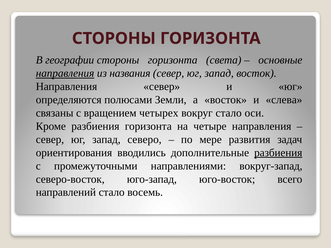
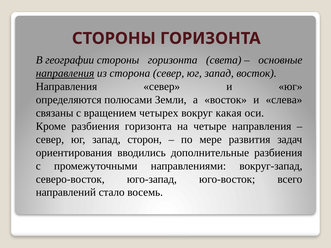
названия: названия -> сторона
вокруг стало: стало -> какая
северо: северо -> сторон
разбиения at (278, 153) underline: present -> none
